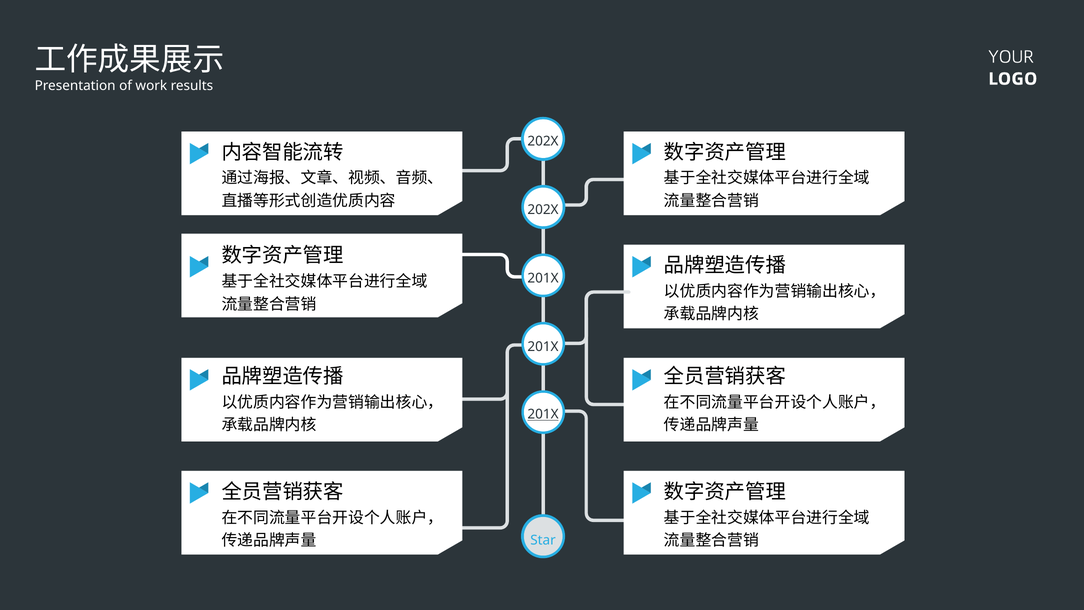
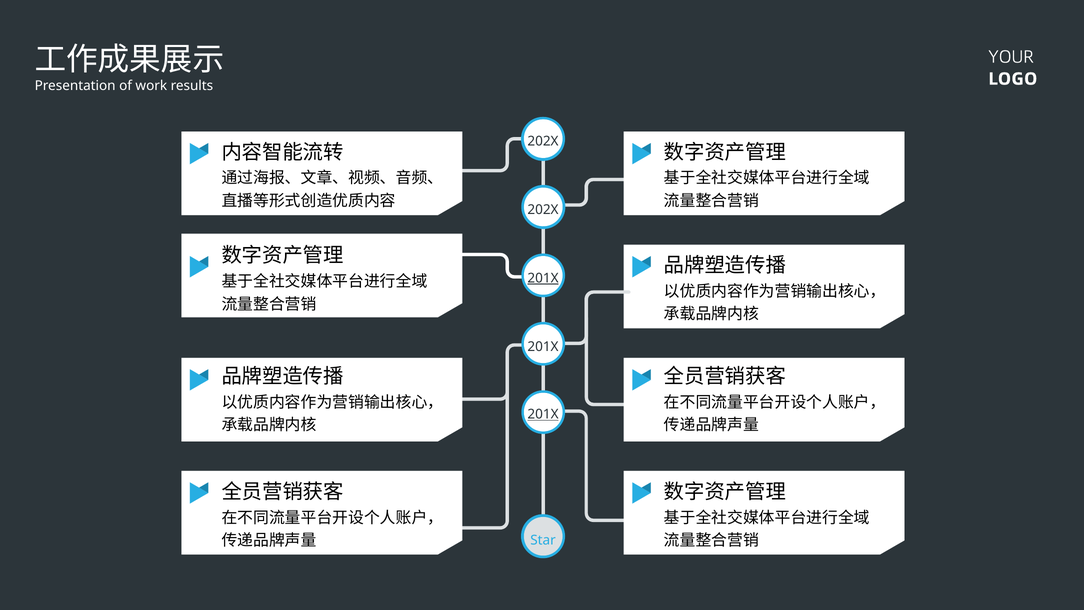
201X at (543, 278) underline: none -> present
